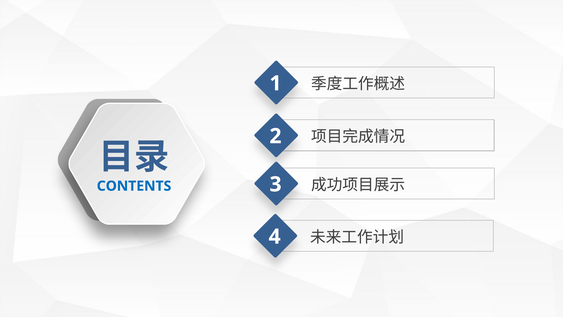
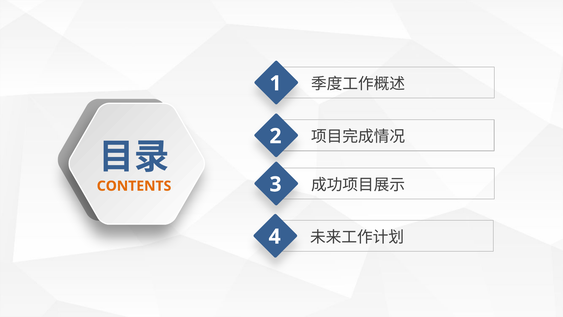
CONTENTS colour: blue -> orange
